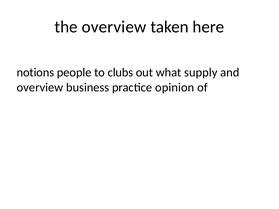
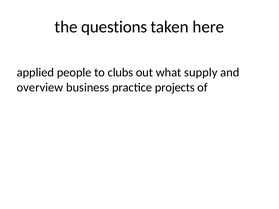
the overview: overview -> questions
notions: notions -> applied
opinion: opinion -> projects
